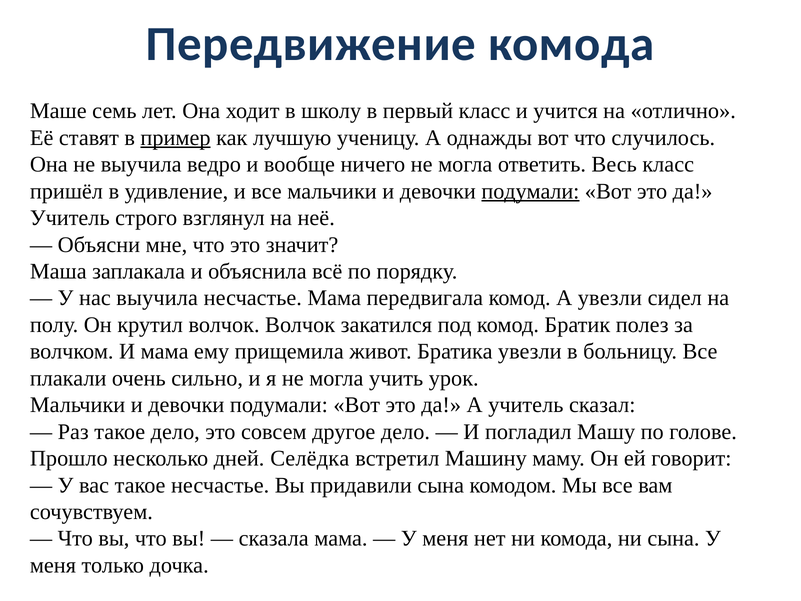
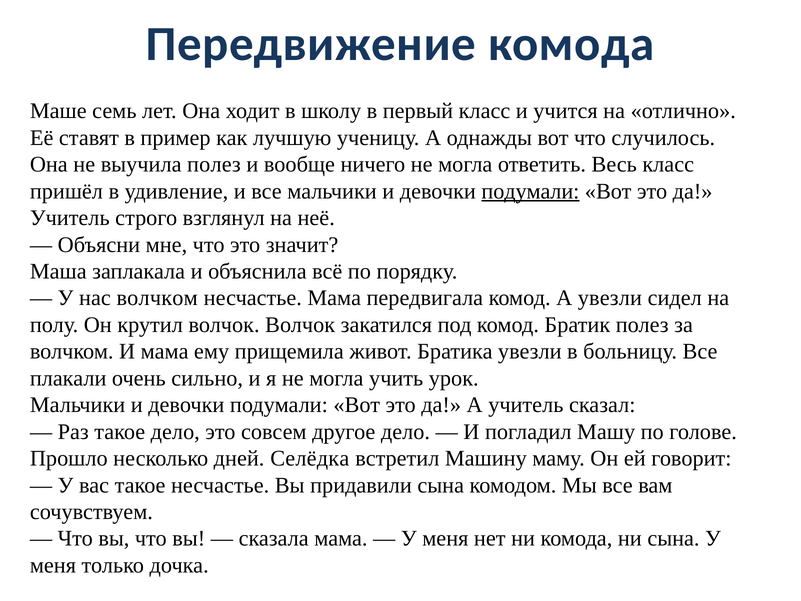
пример underline: present -> none
выучила ведро: ведро -> полез
нас выучила: выучила -> волчком
